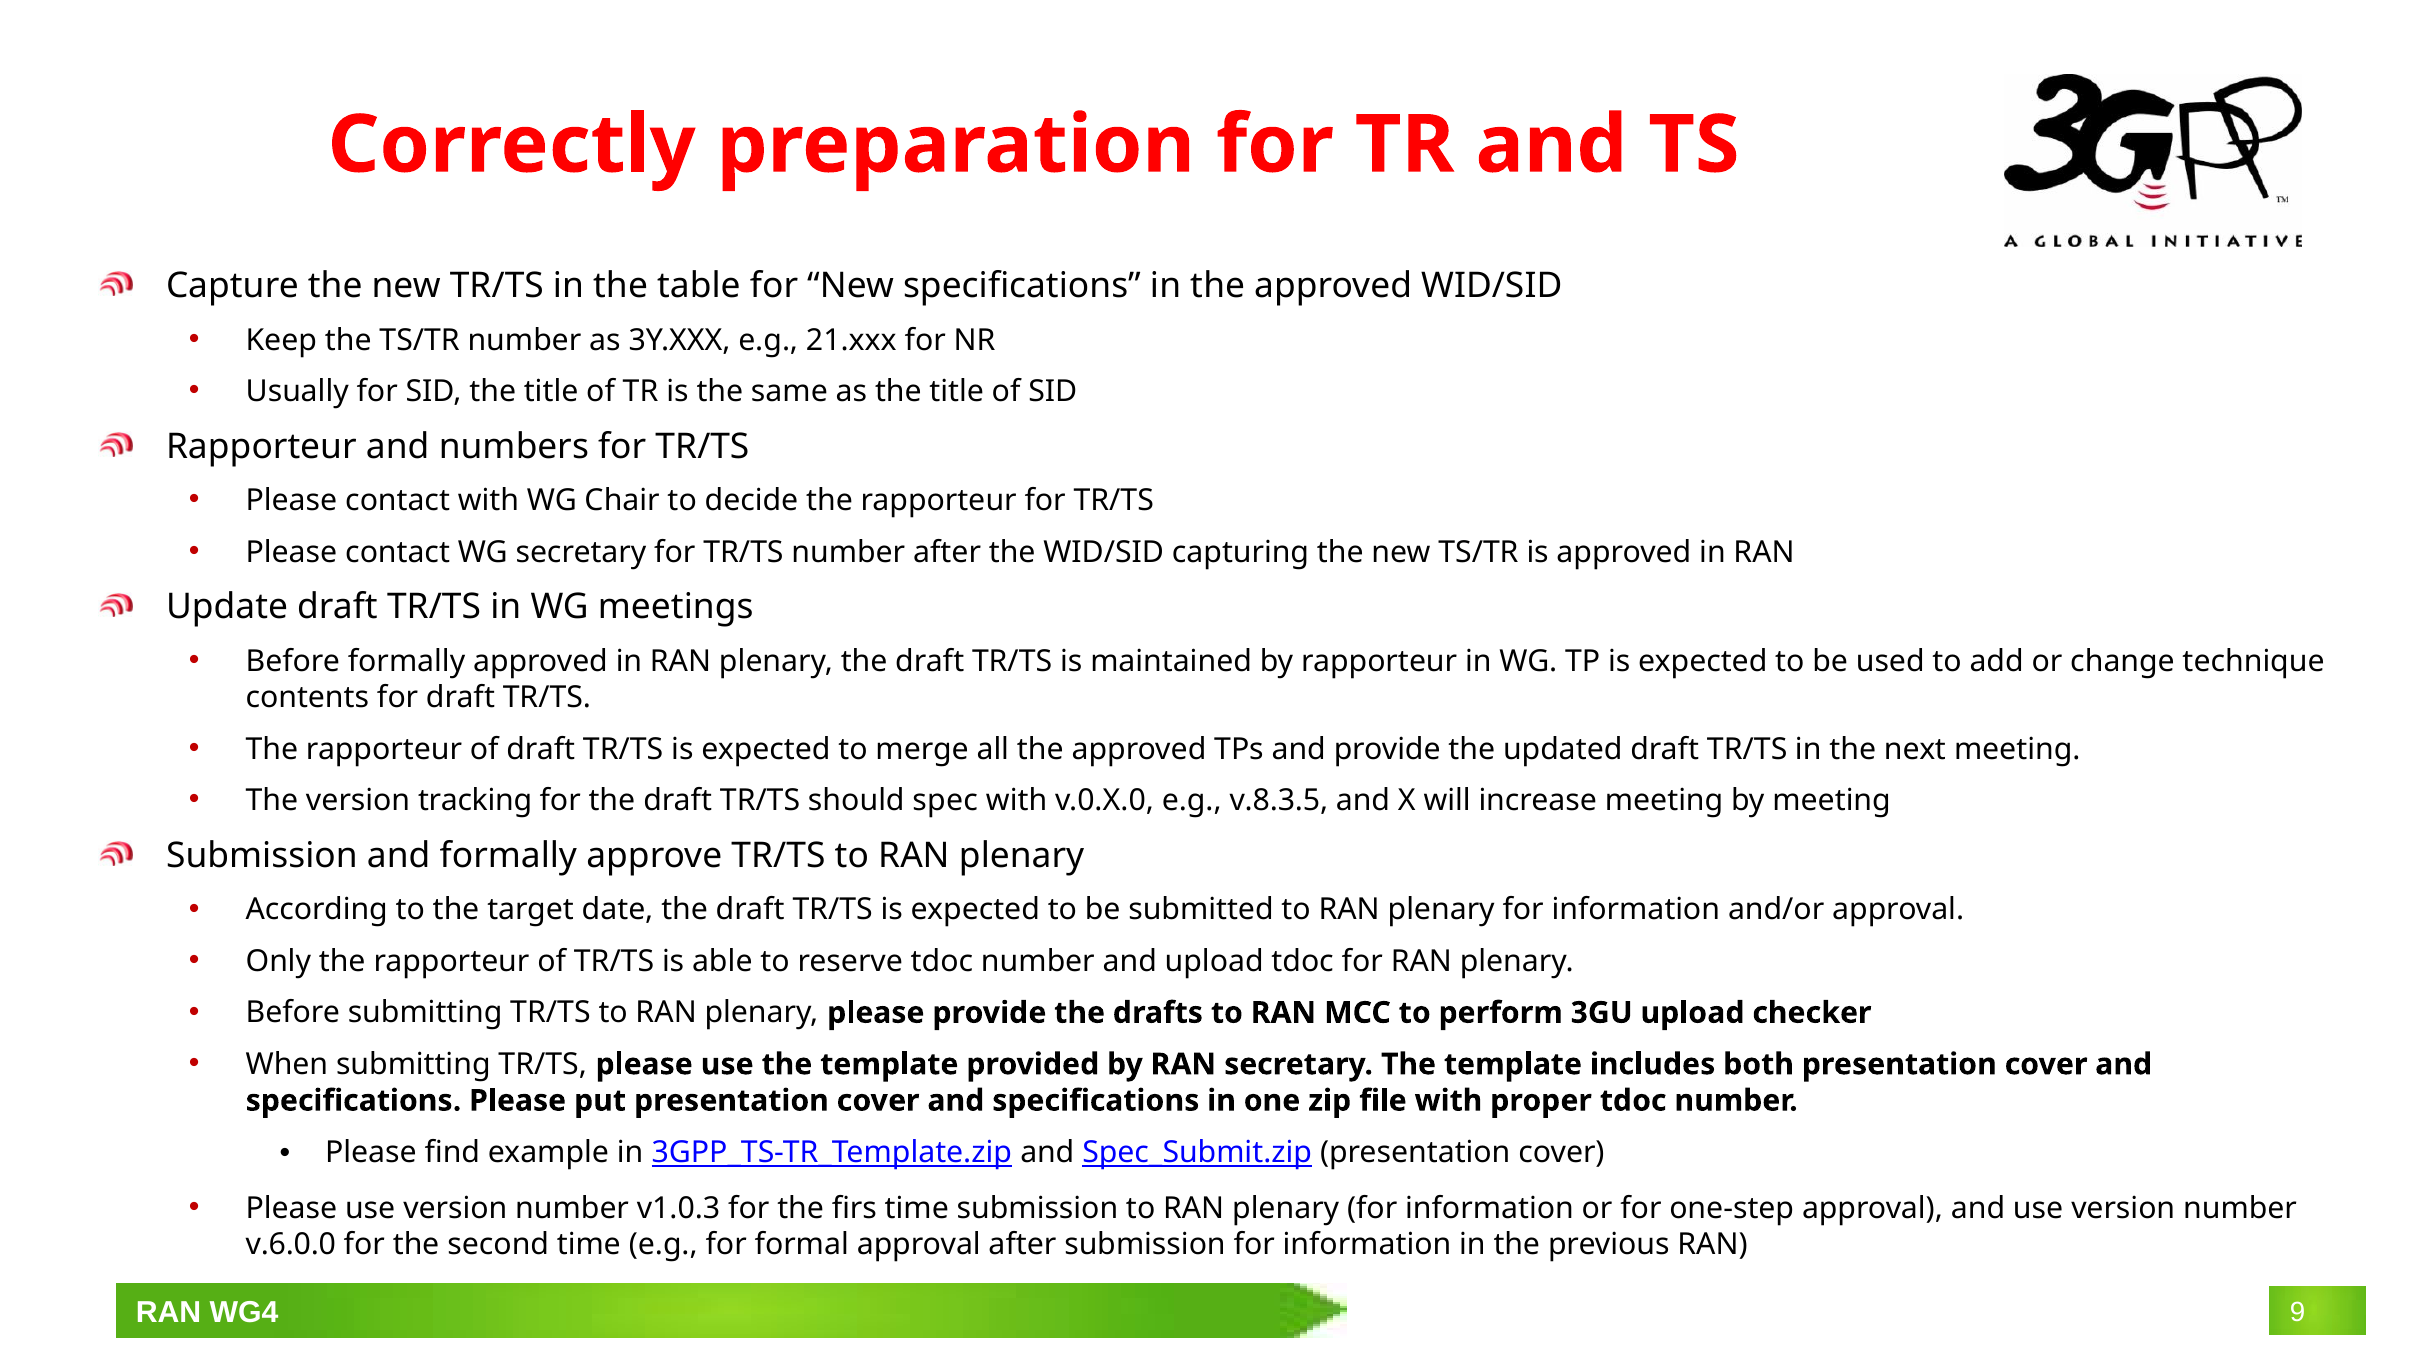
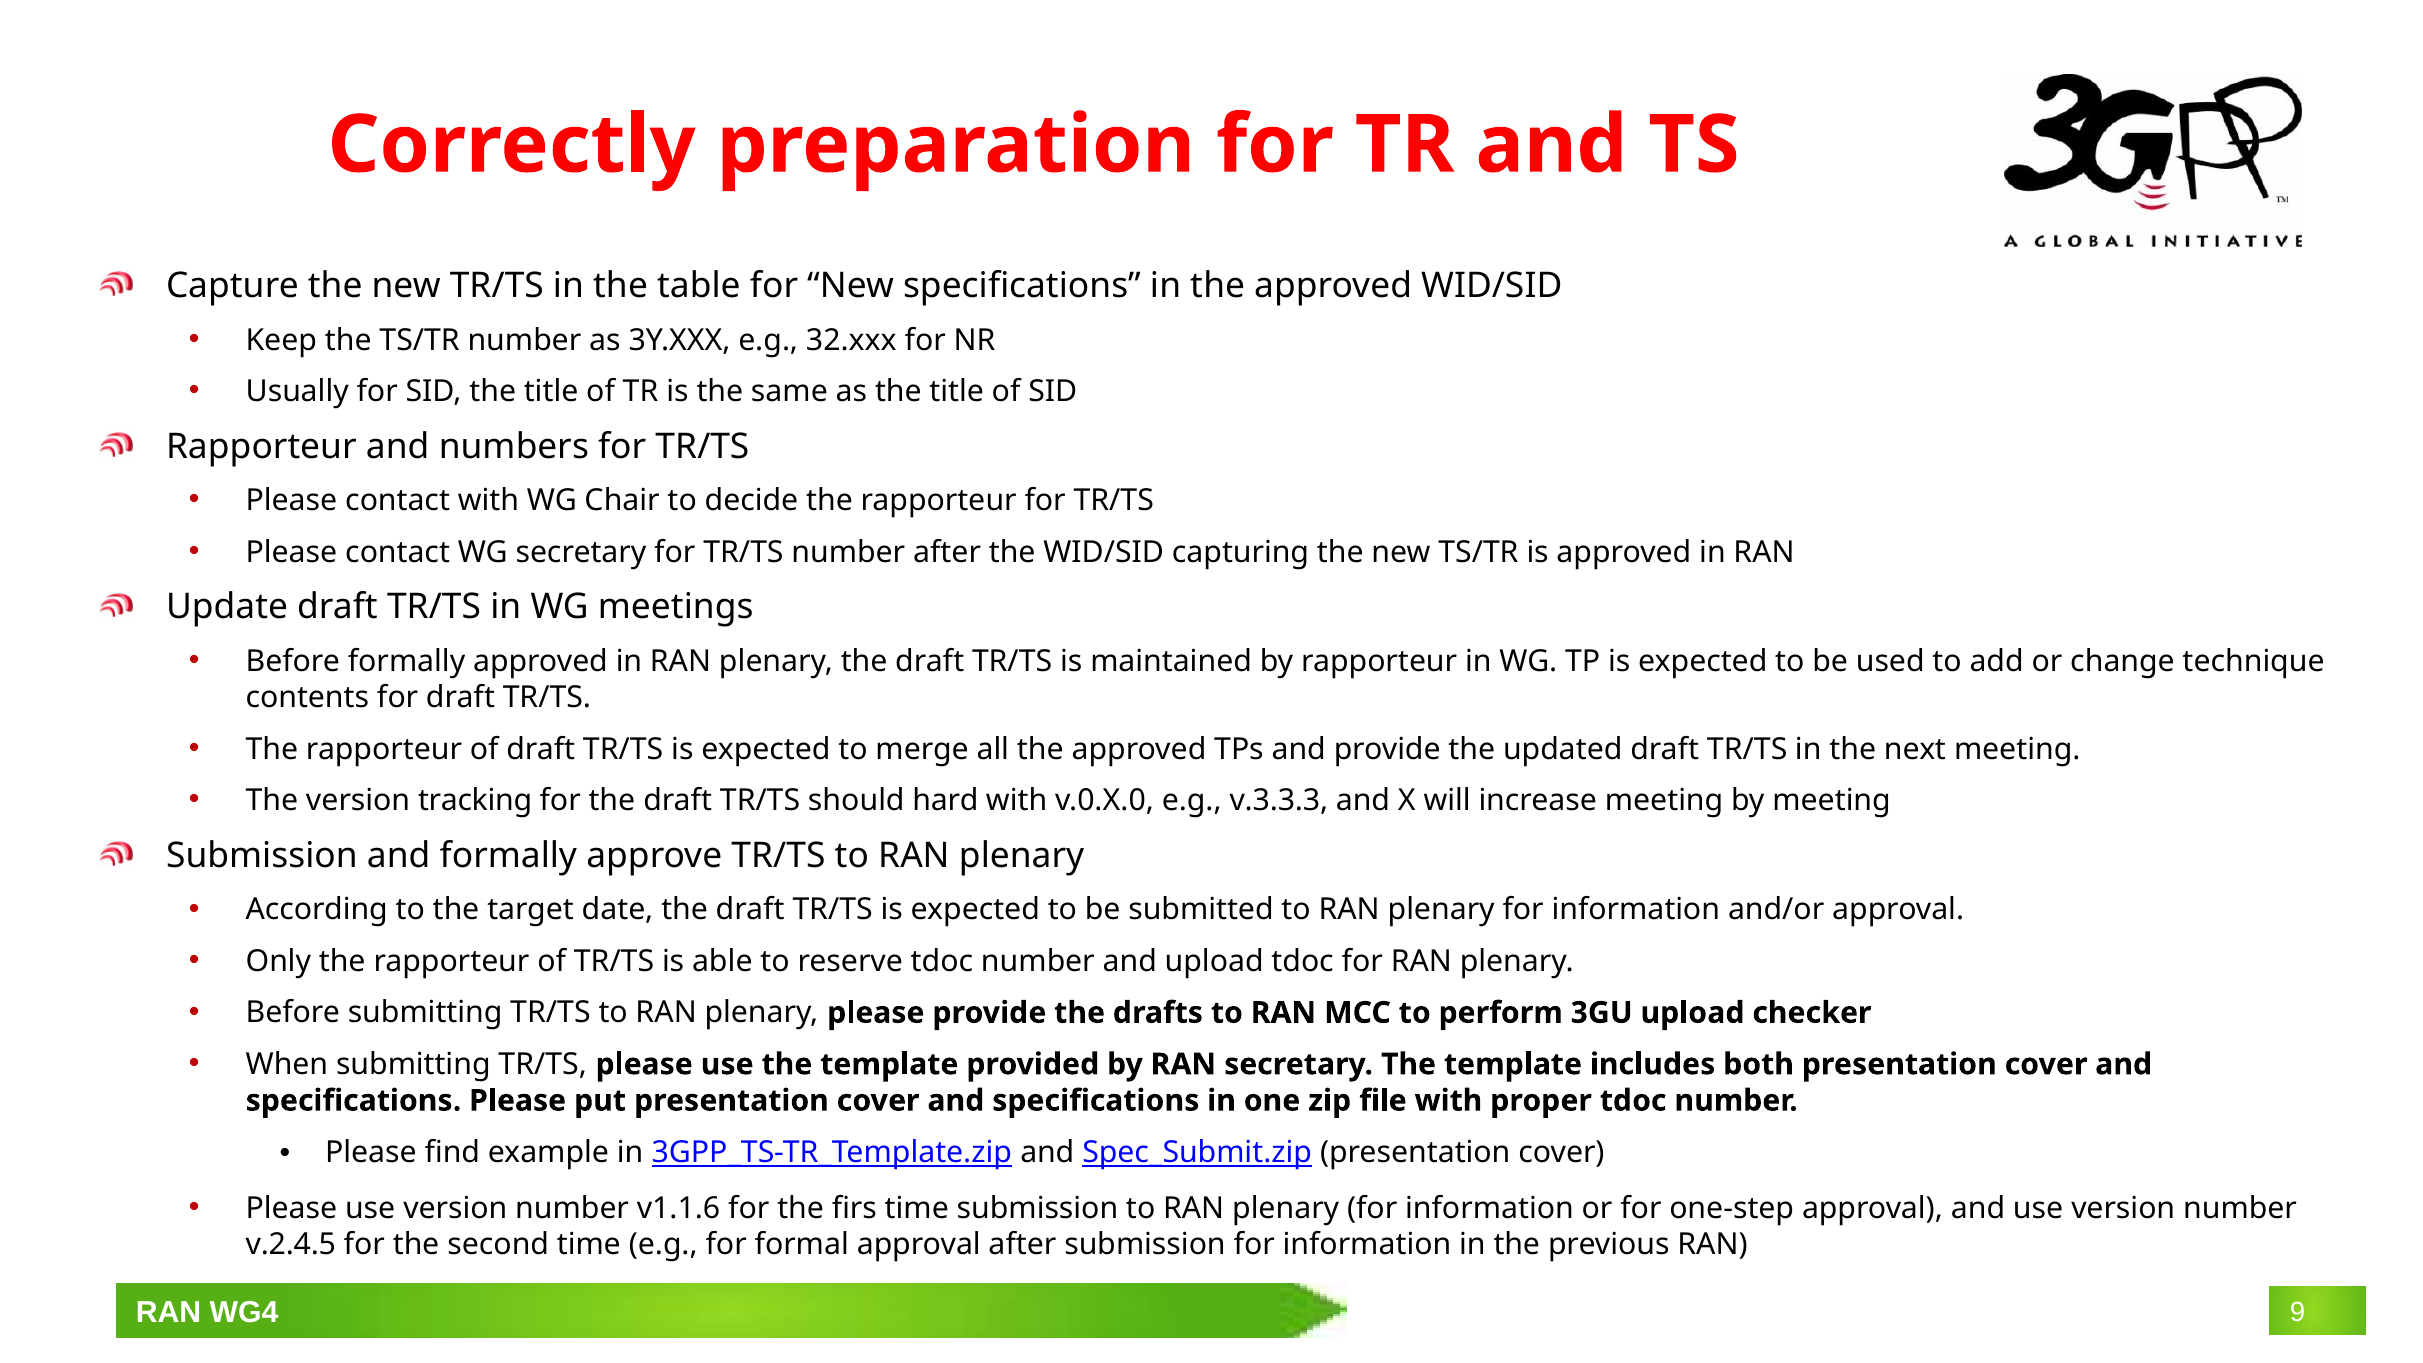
21.xxx: 21.xxx -> 32.xxx
spec: spec -> hard
v.8.3.5: v.8.3.5 -> v.3.3.3
v1.0.3: v1.0.3 -> v1.1.6
v.6.0.0: v.6.0.0 -> v.2.4.5
